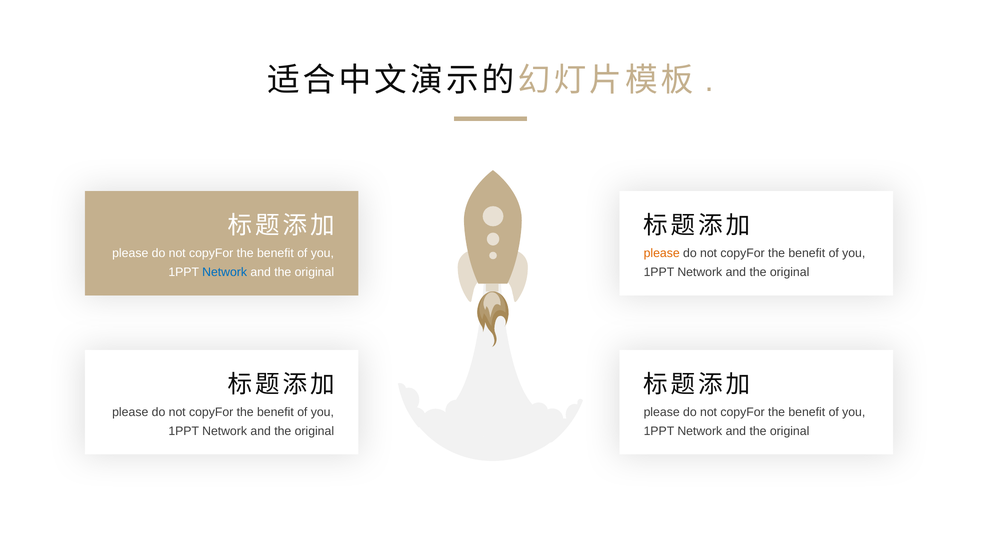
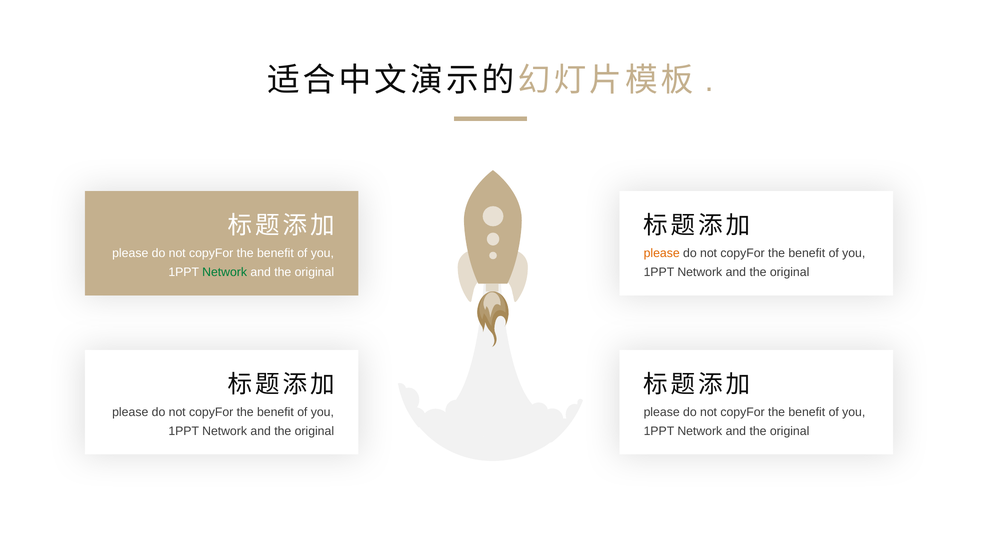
Network at (225, 272) colour: blue -> green
